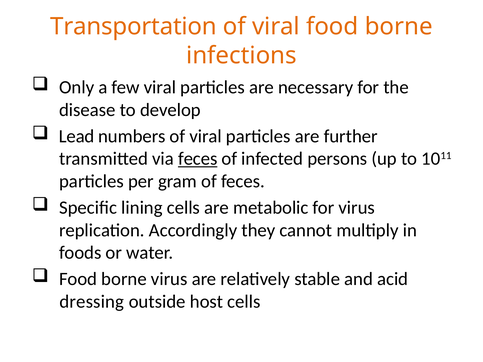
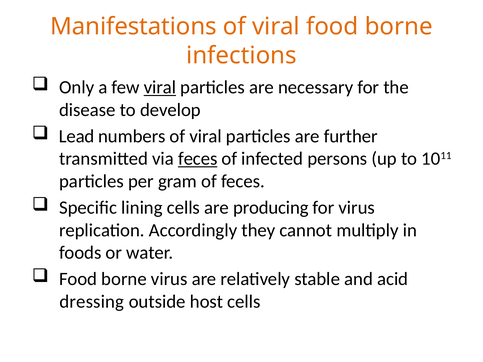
Transportation: Transportation -> Manifestations
viral at (160, 87) underline: none -> present
metabolic: metabolic -> producing
